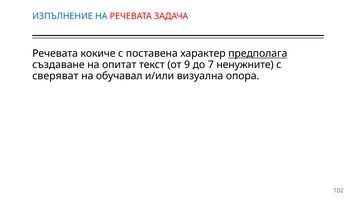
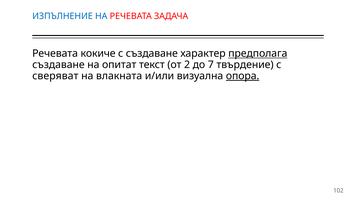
с поставена: поставена -> създаване
9: 9 -> 2
ненужните: ненужните -> твърдение
обучавал: обучавал -> влакната
опора underline: none -> present
